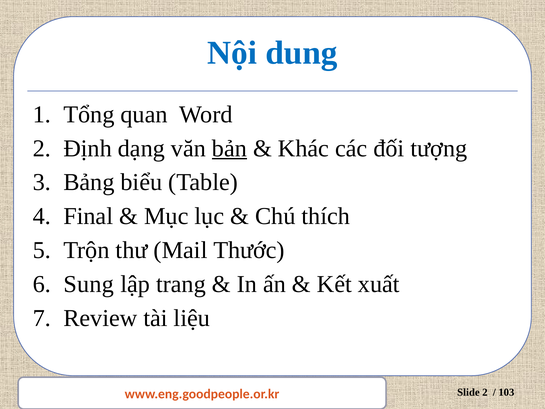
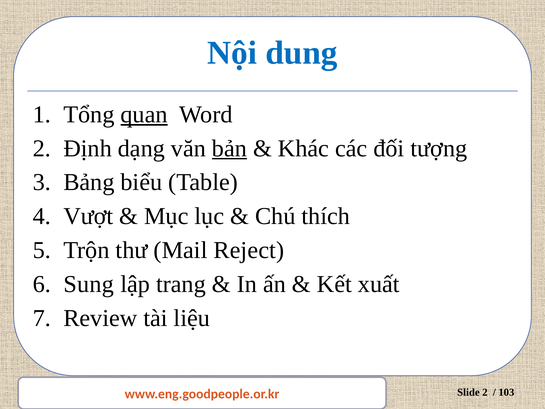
quan underline: none -> present
Final: Final -> Vượt
Thước: Thước -> Reject
